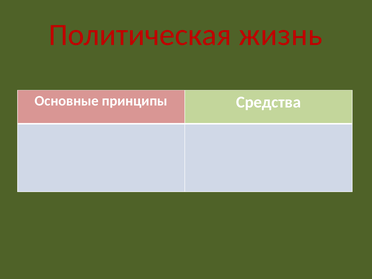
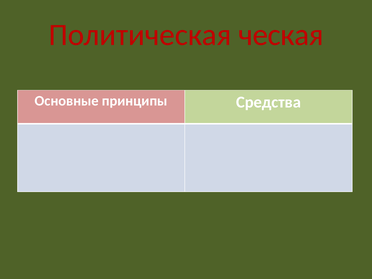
жизнь: жизнь -> ческая
